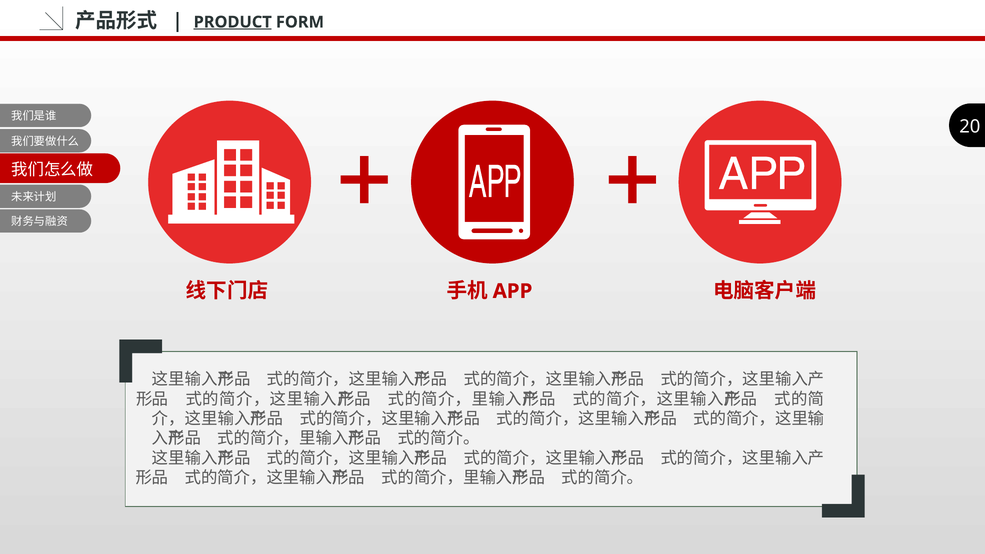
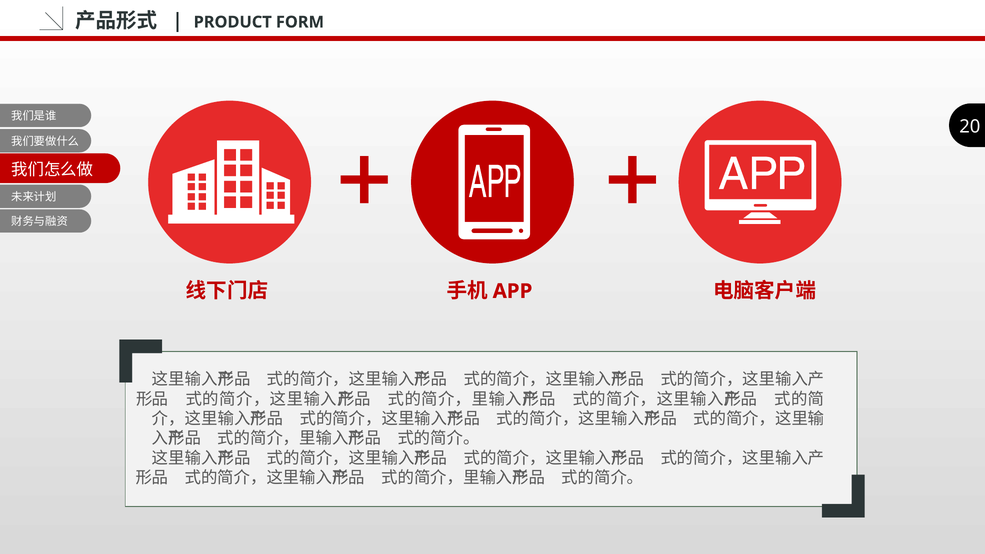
PRODUCT underline: present -> none
